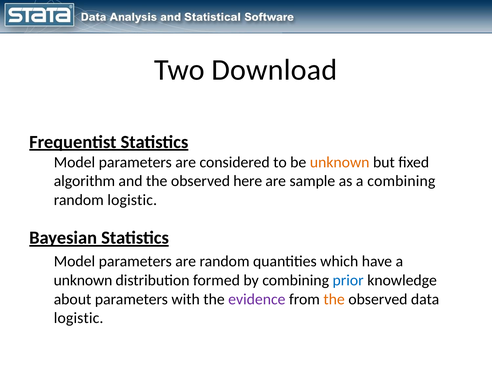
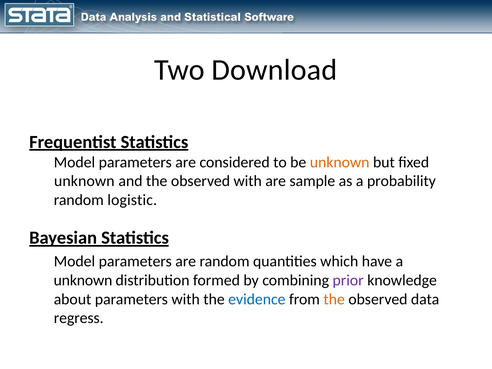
algorithm at (84, 181): algorithm -> unknown
observed here: here -> with
a combining: combining -> probability
prior colour: blue -> purple
evidence colour: purple -> blue
logistic at (79, 318): logistic -> regress
